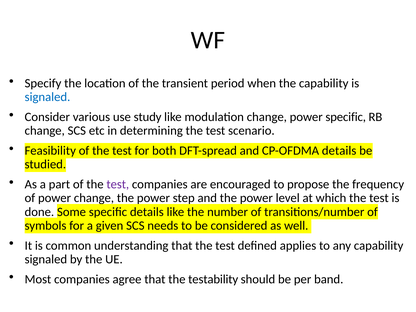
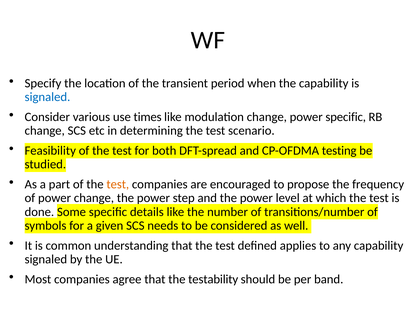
study: study -> times
CP-OFDMA details: details -> testing
test at (118, 184) colour: purple -> orange
